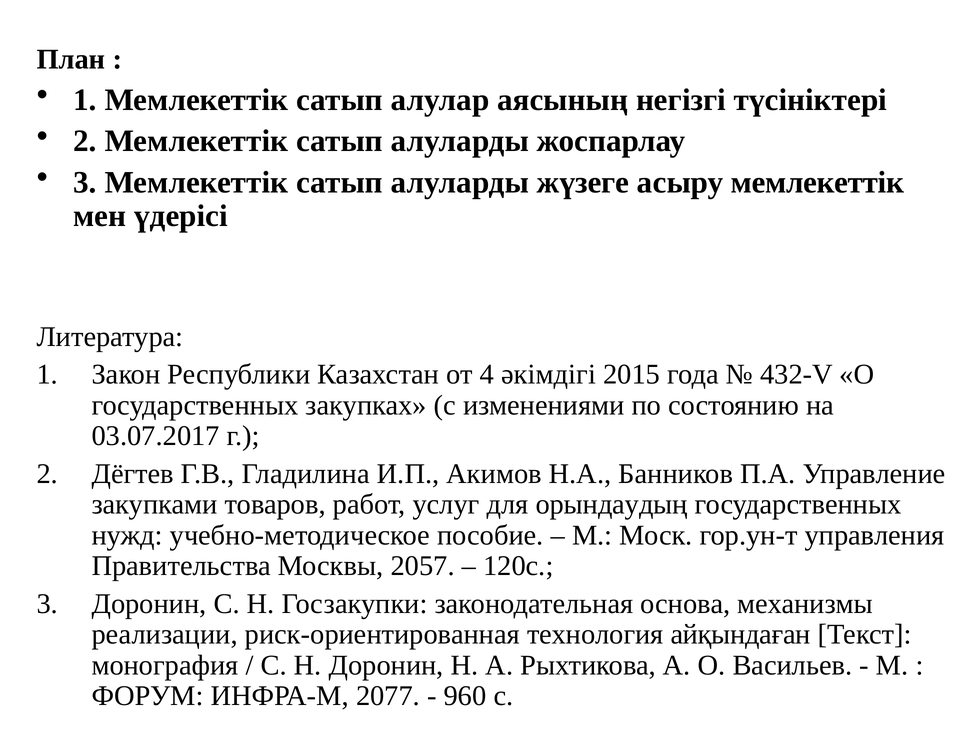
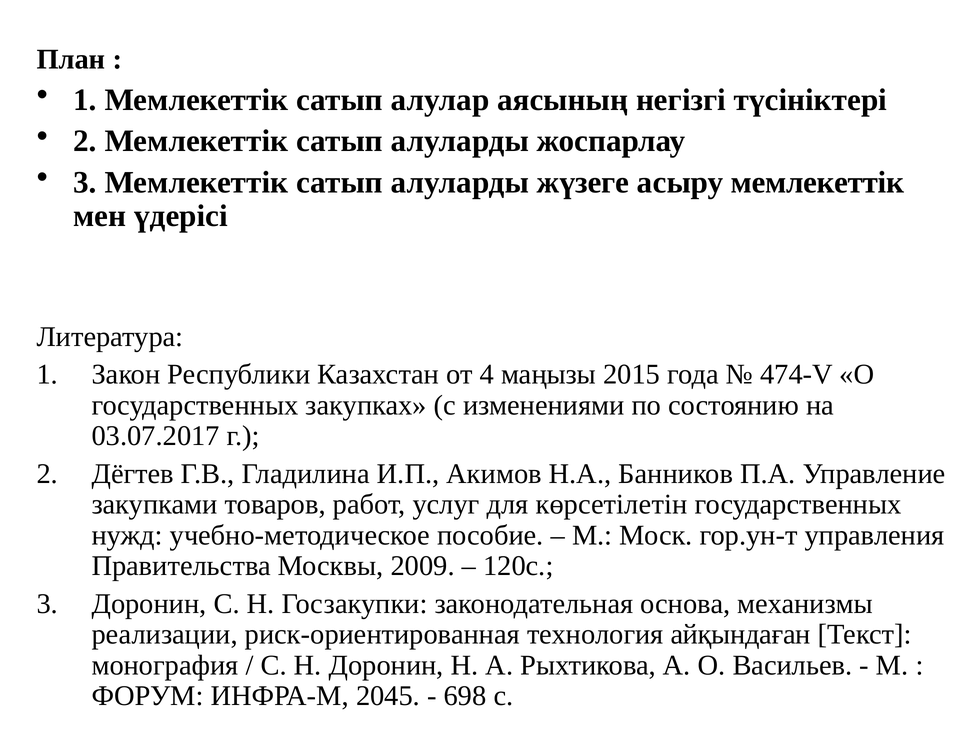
әкімдігі: әкімдігі -> маңызы
432-V: 432-V -> 474-V
орындаудың: орындаудың -> көрсетілетін
2057: 2057 -> 2009
2077: 2077 -> 2045
960: 960 -> 698
